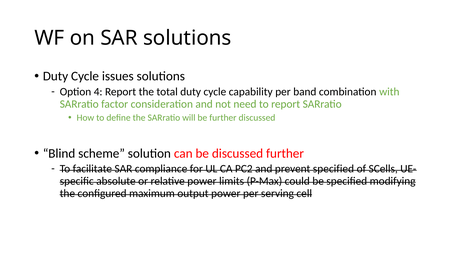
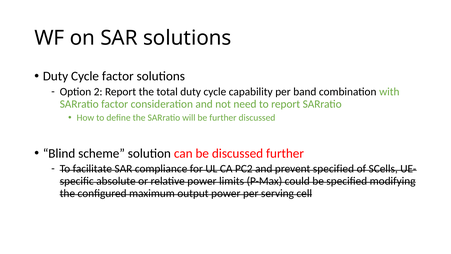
Cycle issues: issues -> factor
4: 4 -> 2
